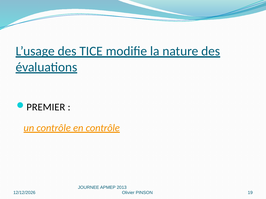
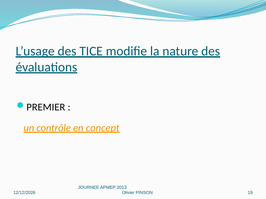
en contrôle: contrôle -> concept
